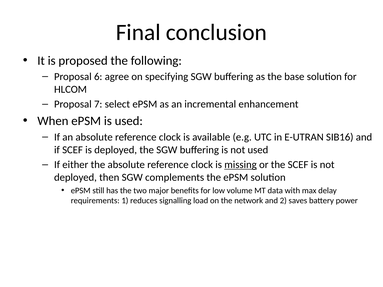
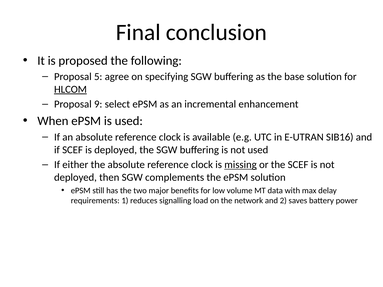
6: 6 -> 5
HLCOM underline: none -> present
7: 7 -> 9
